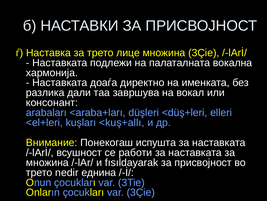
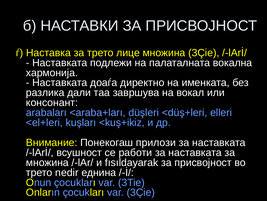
<kuş+allı: <kuş+allı -> <kuş+ikiz
испушта: испушта -> прилози
